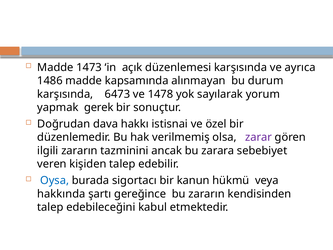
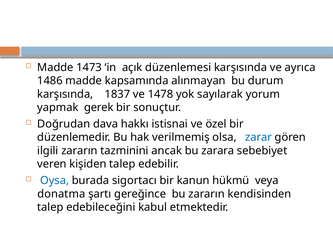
6473: 6473 -> 1837
zarar colour: purple -> blue
hakkında: hakkında -> donatma
